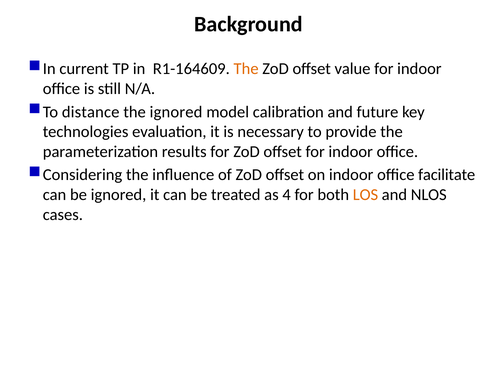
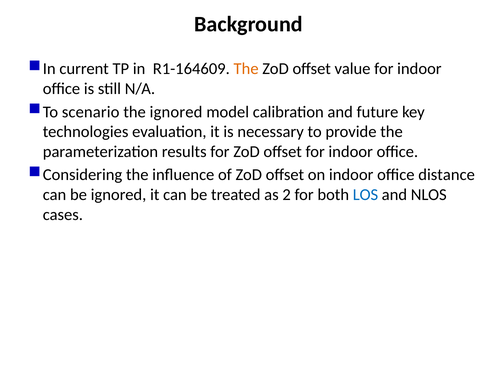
distance: distance -> scenario
facilitate: facilitate -> distance
as 4: 4 -> 2
LOS colour: orange -> blue
